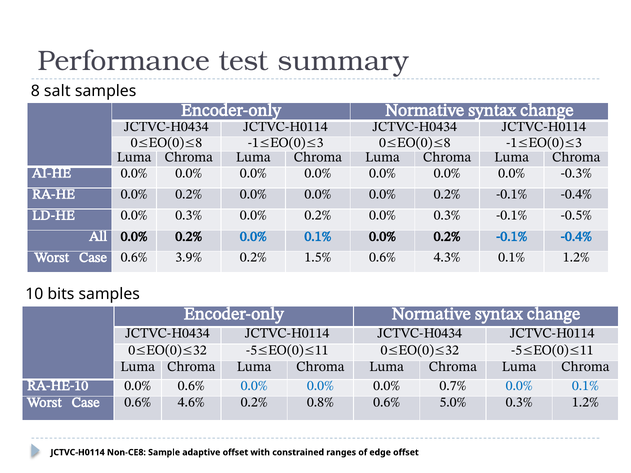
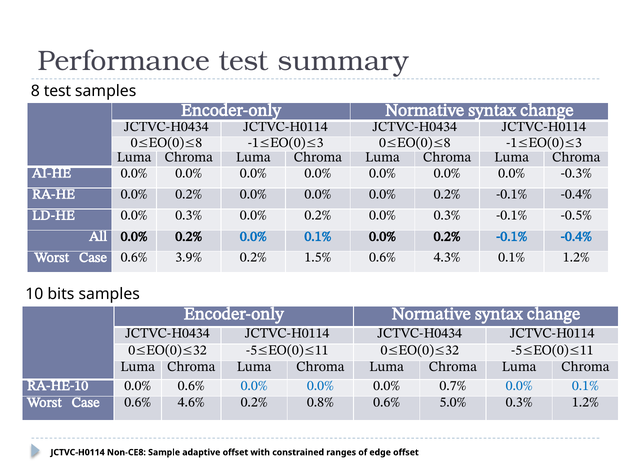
8 salt: salt -> test
